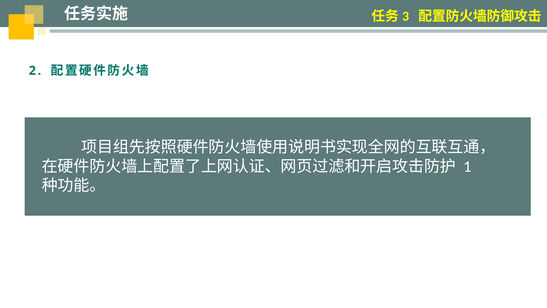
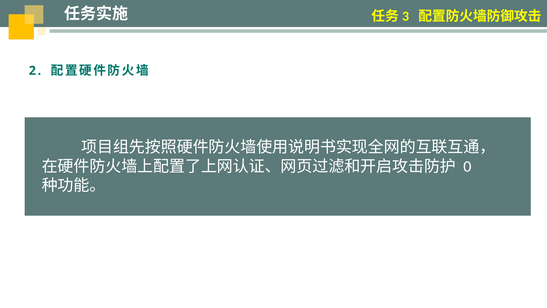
1: 1 -> 0
